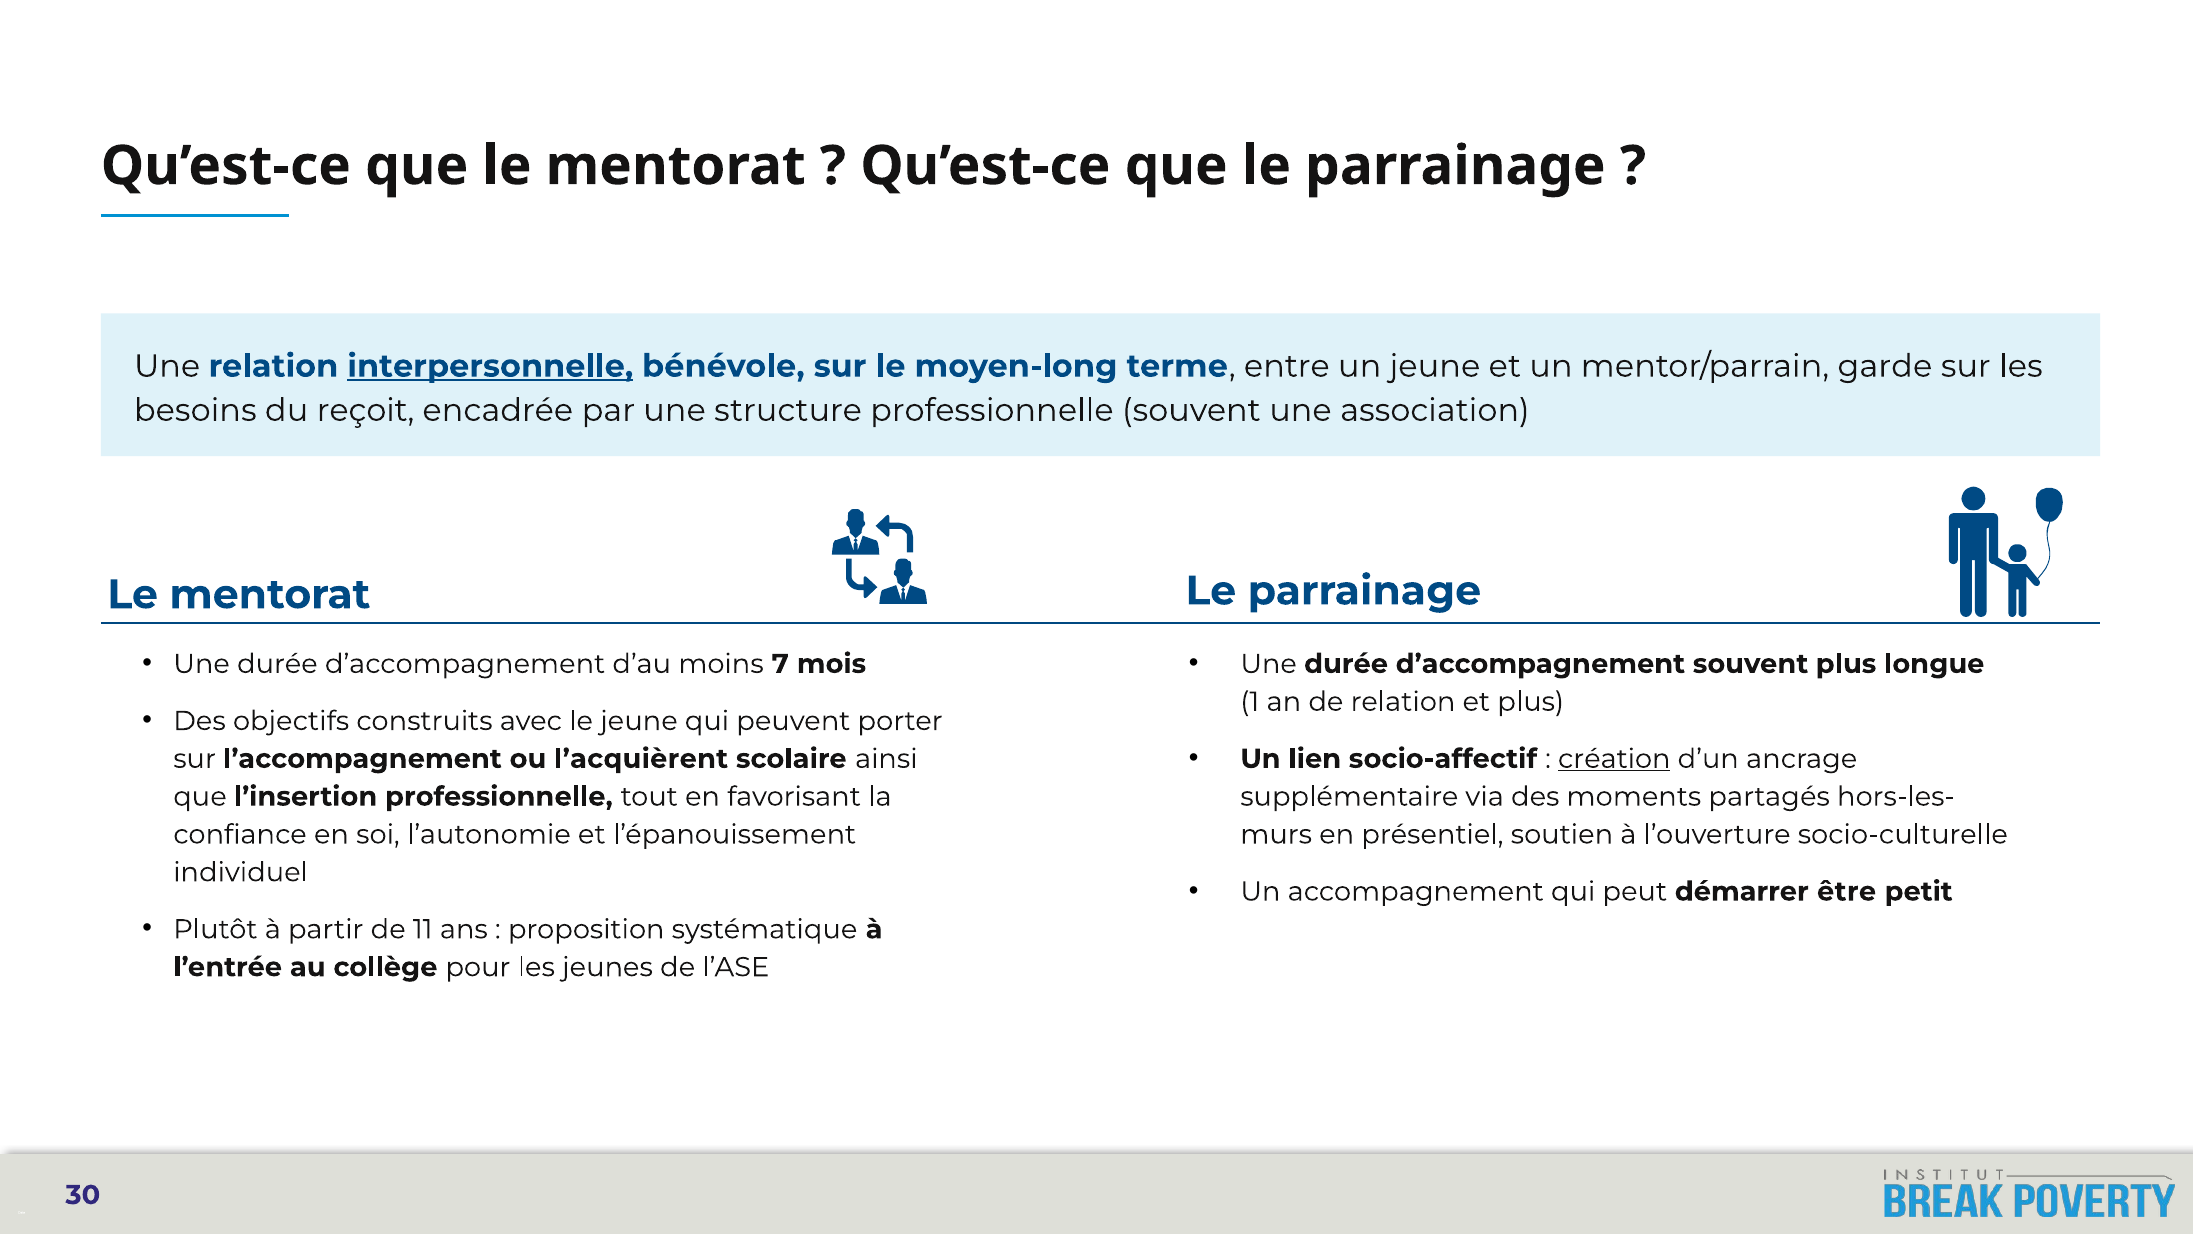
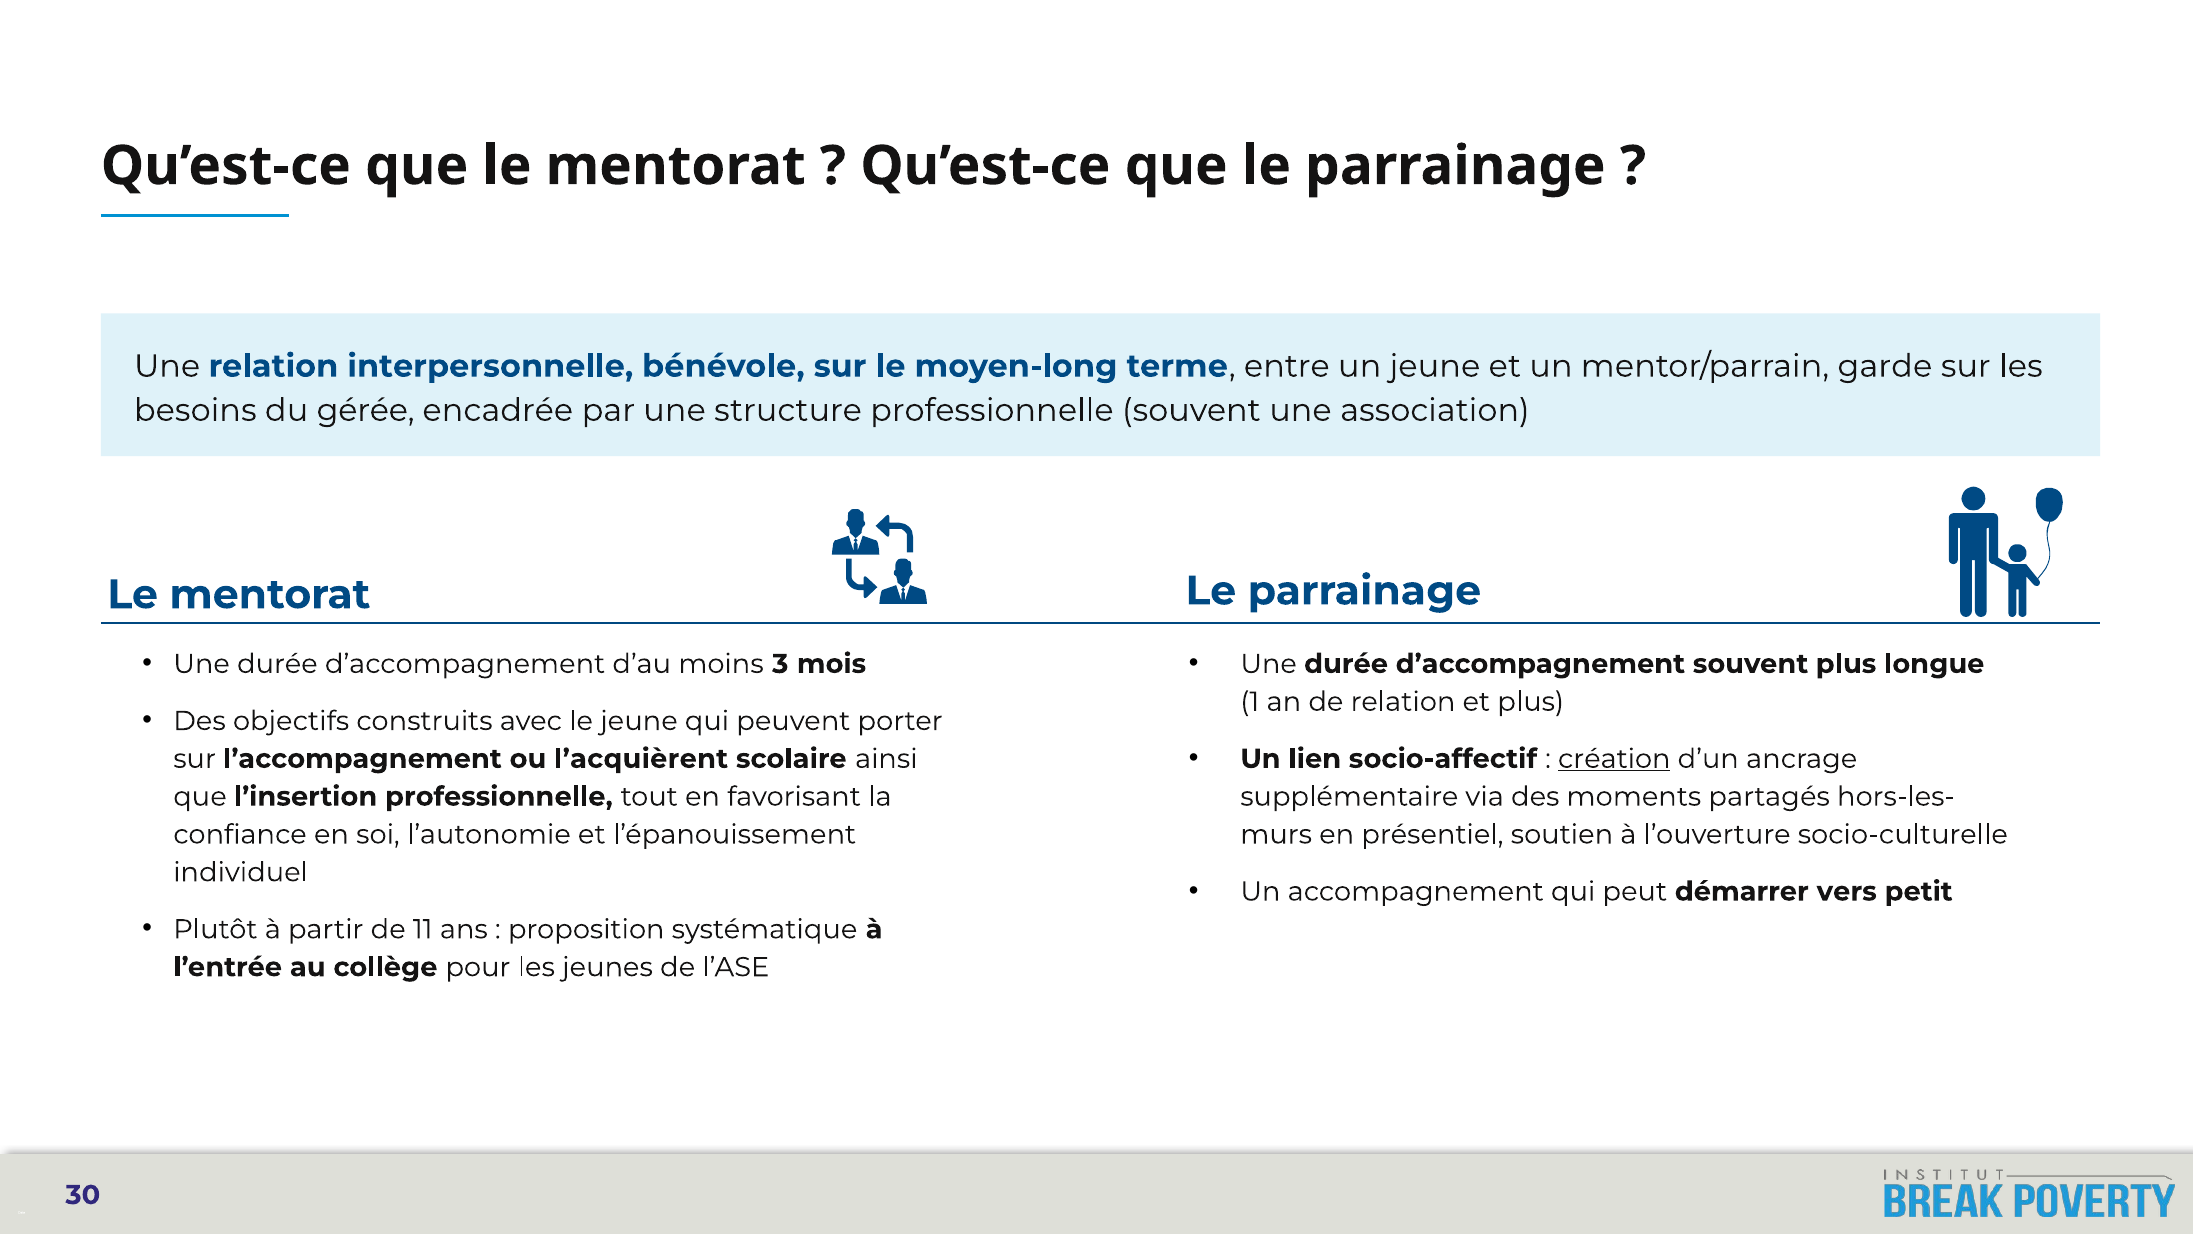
interpersonnelle underline: present -> none
reçoit: reçoit -> gérée
7: 7 -> 3
être: être -> vers
